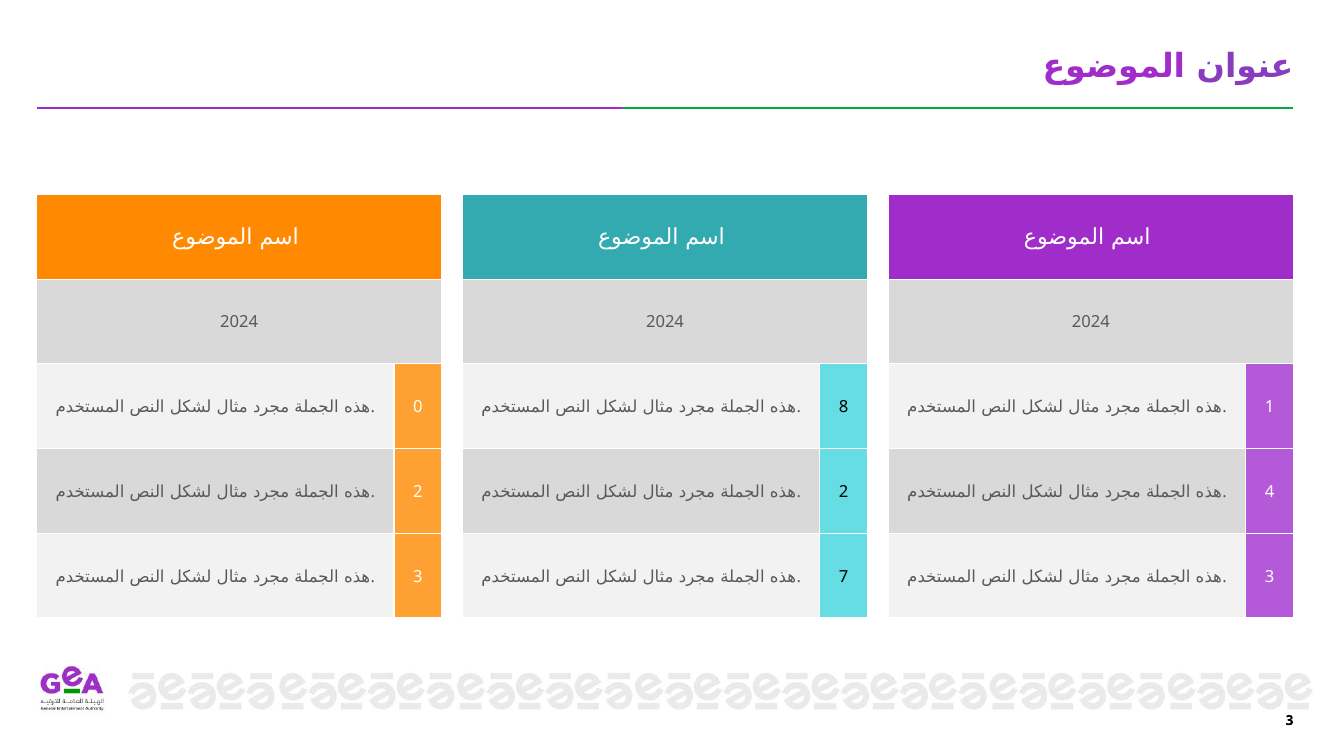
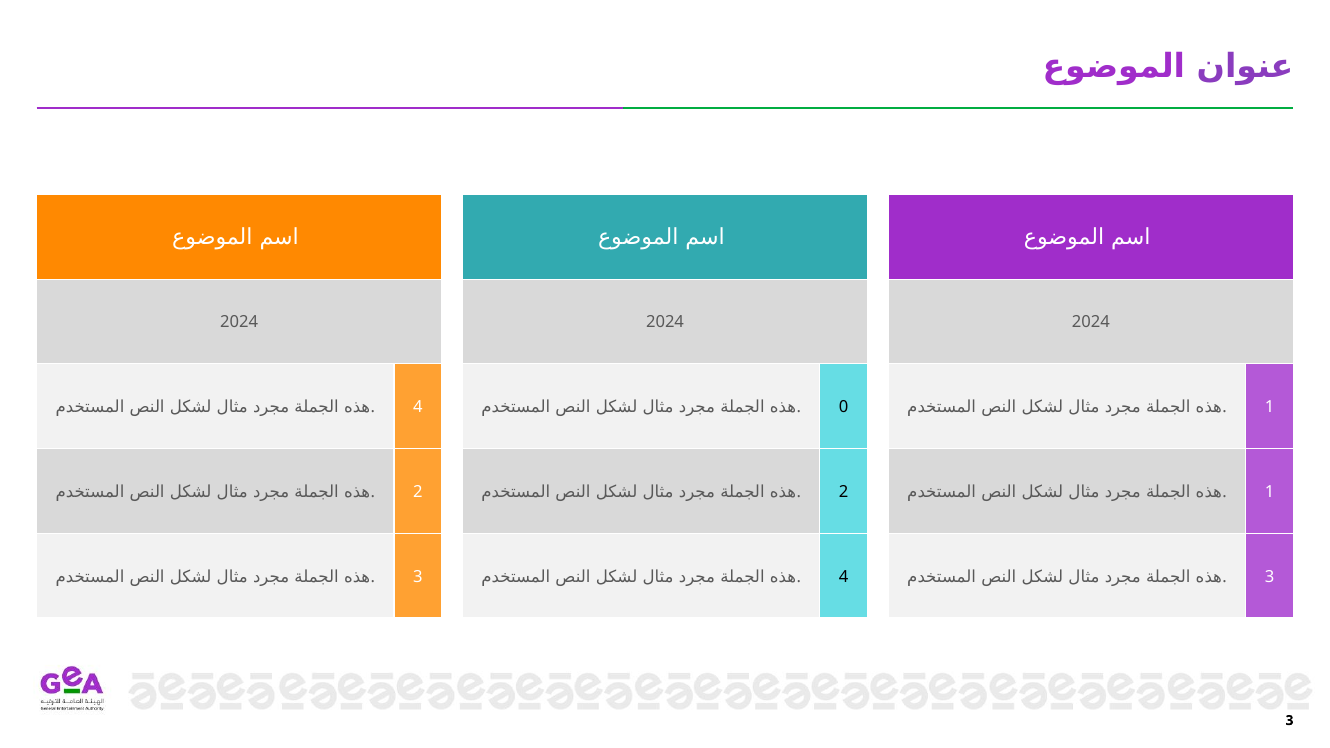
0 at (418, 407): 0 -> 4
8: 8 -> 0
4 at (1270, 492): 4 -> 1
7 at (844, 577): 7 -> 4
